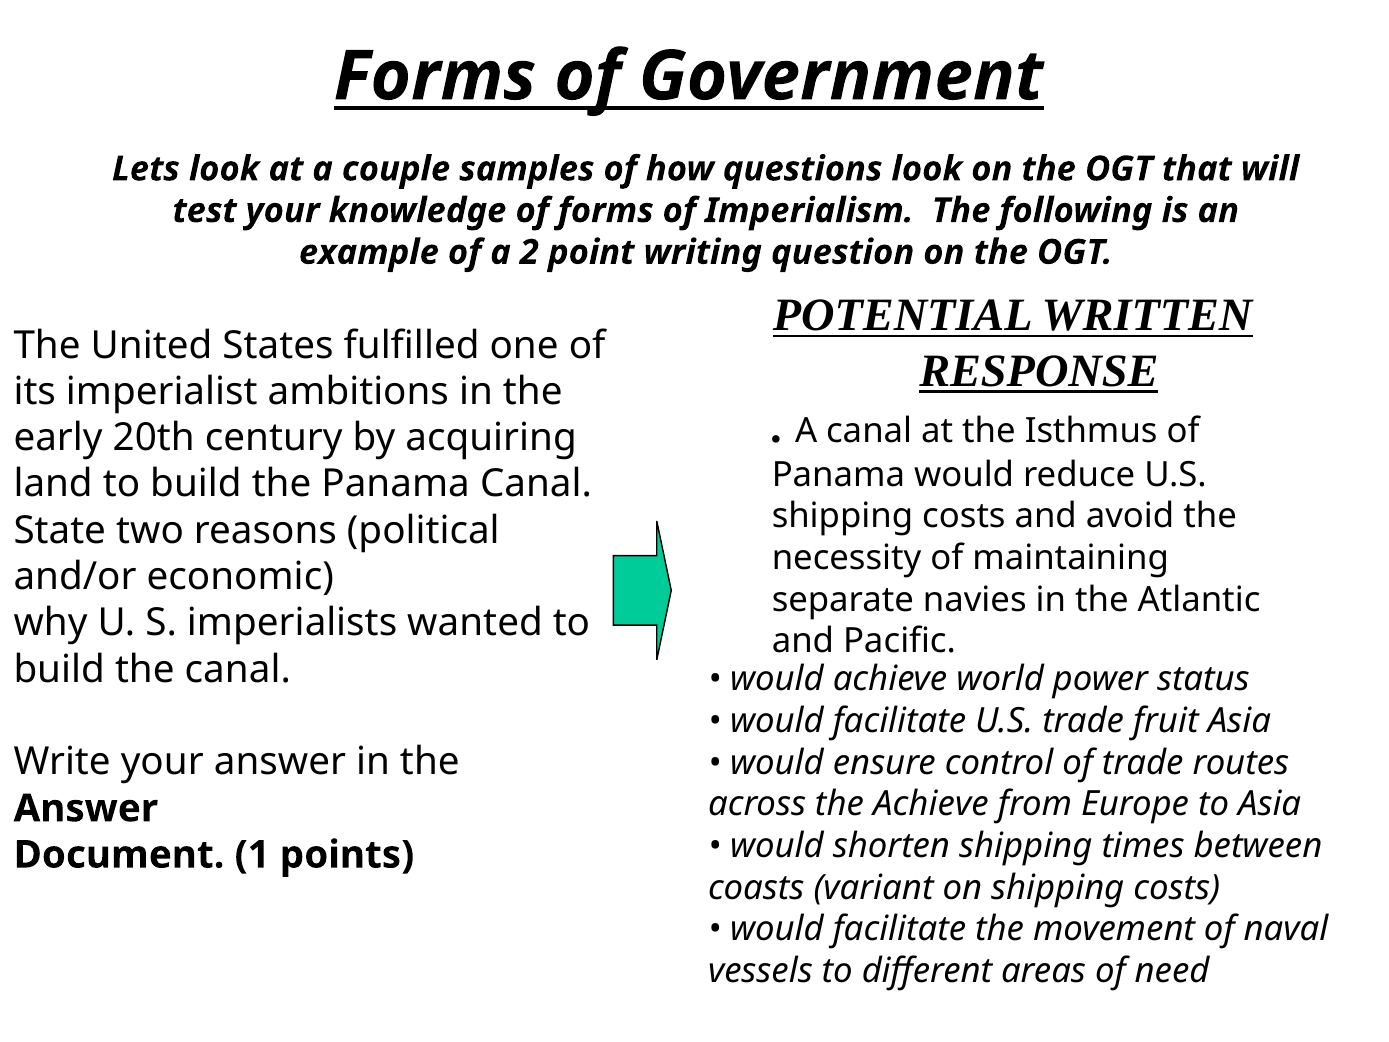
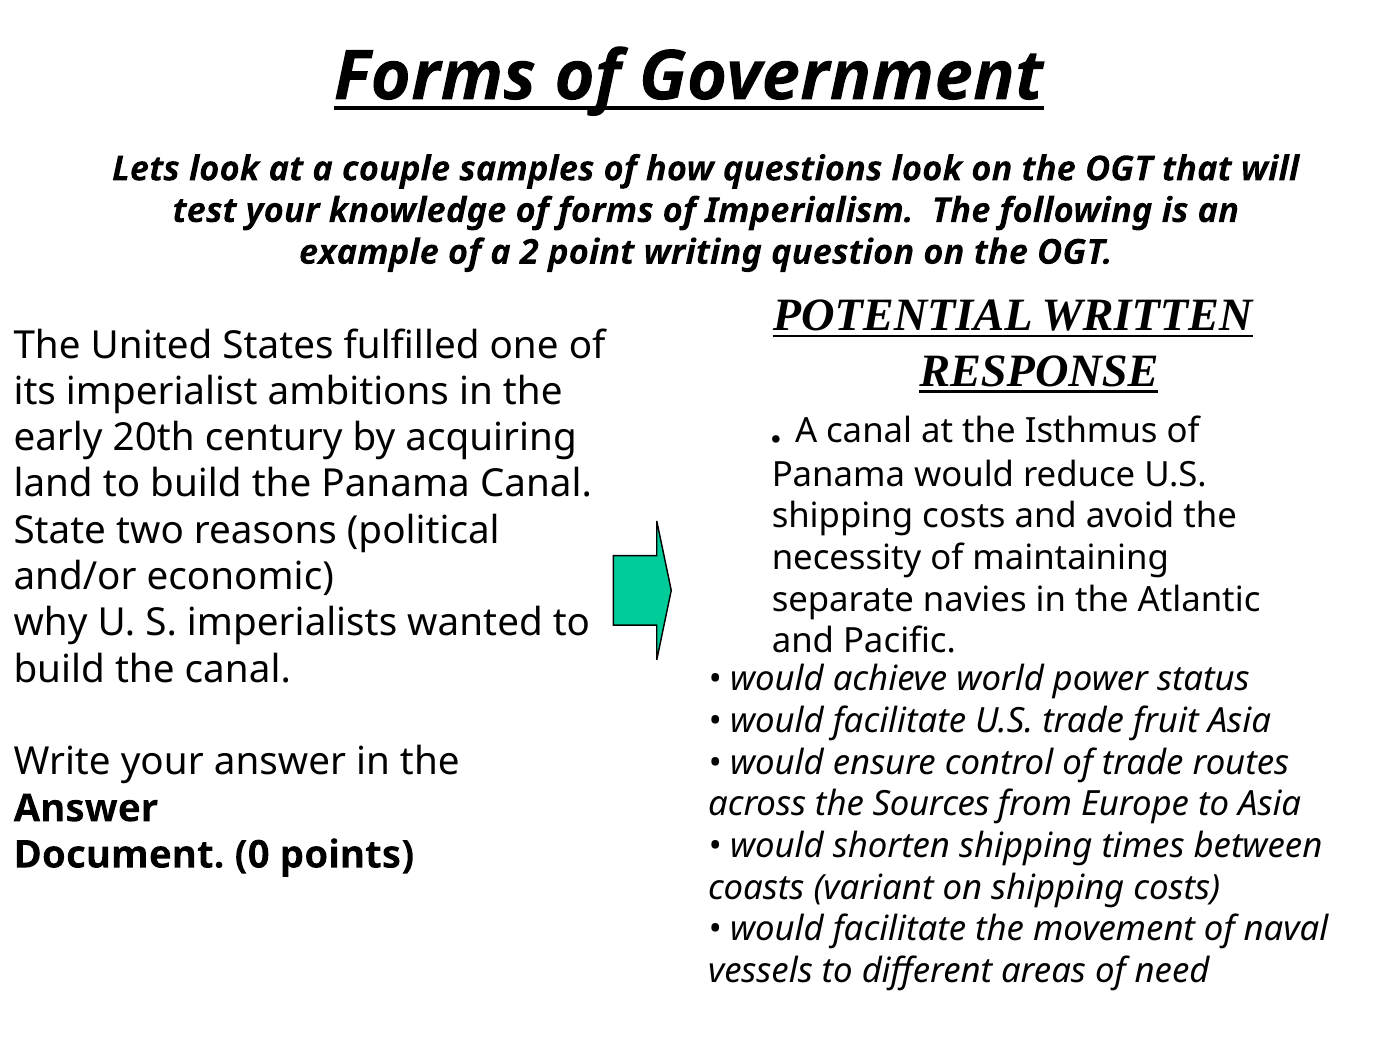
the Achieve: Achieve -> Sources
1: 1 -> 0
